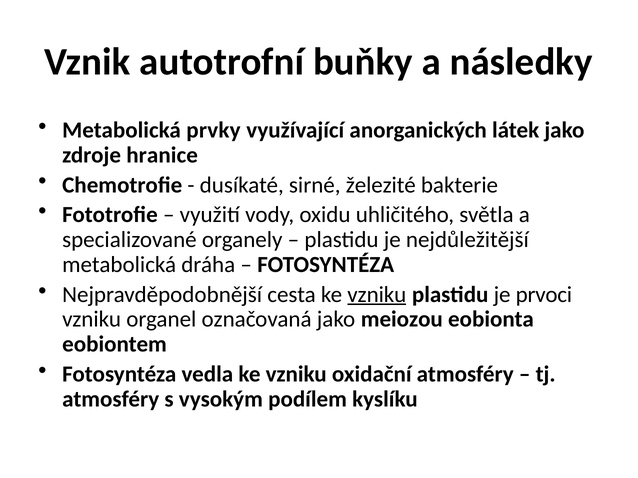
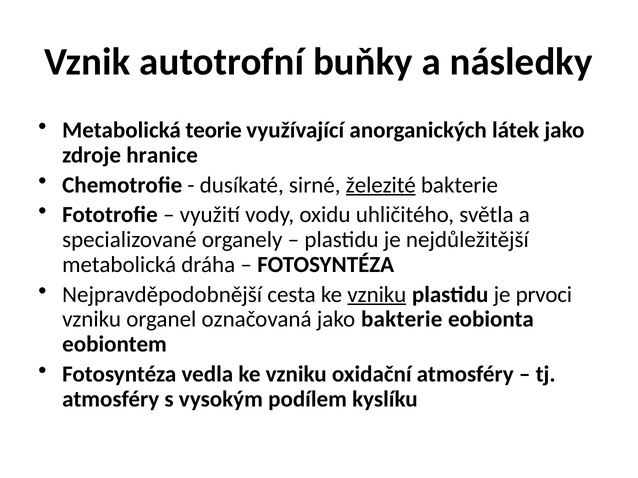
prvky: prvky -> teorie
železité underline: none -> present
jako meiozou: meiozou -> bakterie
